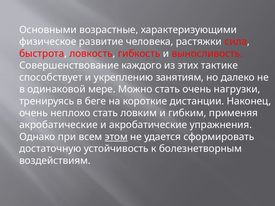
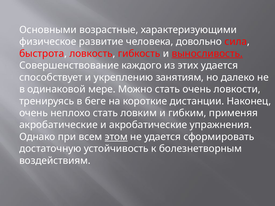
растяжки: растяжки -> довольно
выносливость underline: none -> present
этих тактике: тактике -> удается
нагрузки: нагрузки -> ловкости
